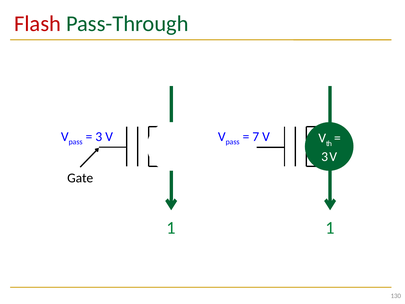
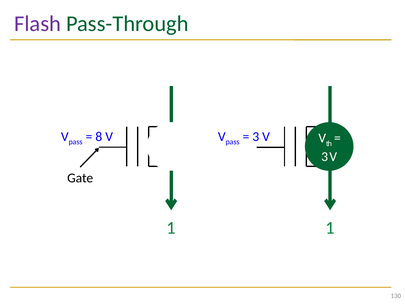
Flash colour: red -> purple
3 at (99, 137): 3 -> 8
7 at (256, 137): 7 -> 3
